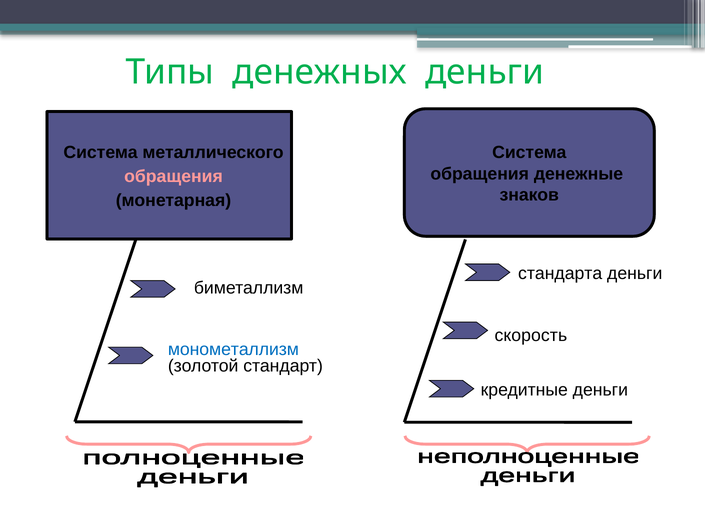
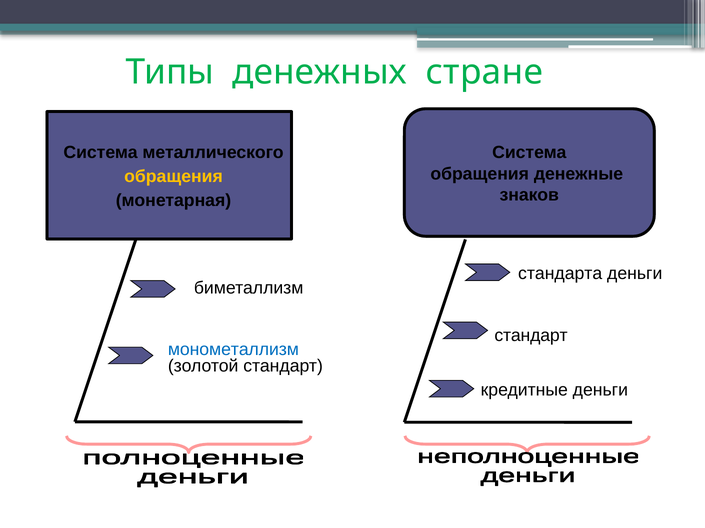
денежных деньги: деньги -> стране
обращения at (174, 177) colour: pink -> yellow
скорость at (531, 336): скорость -> стандарт
